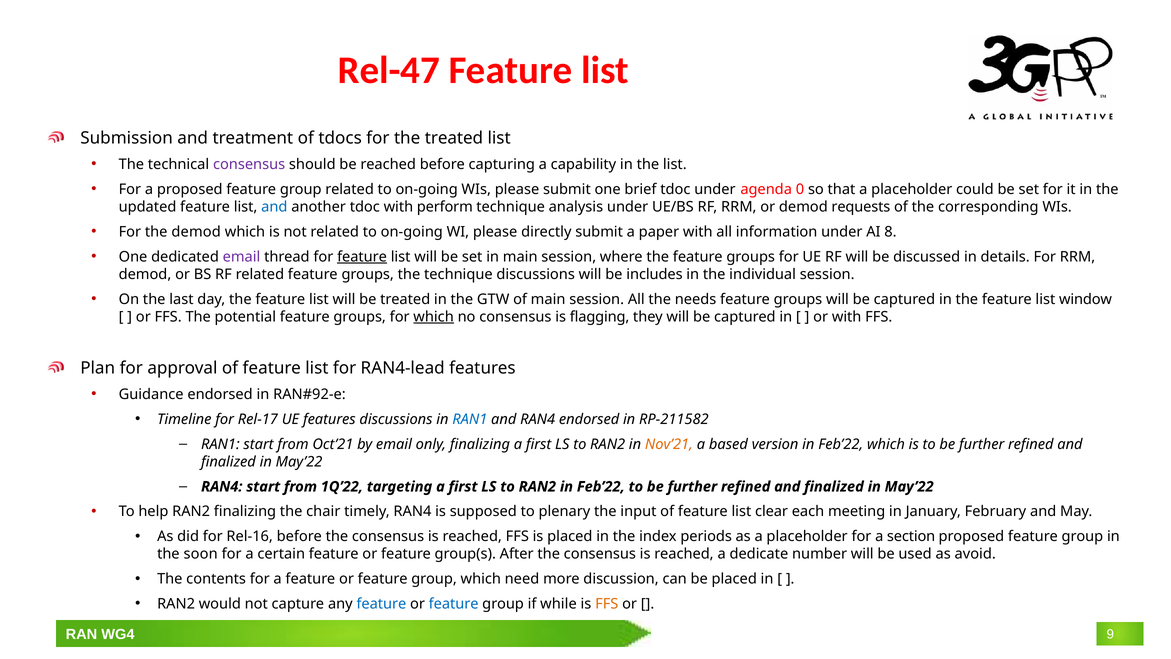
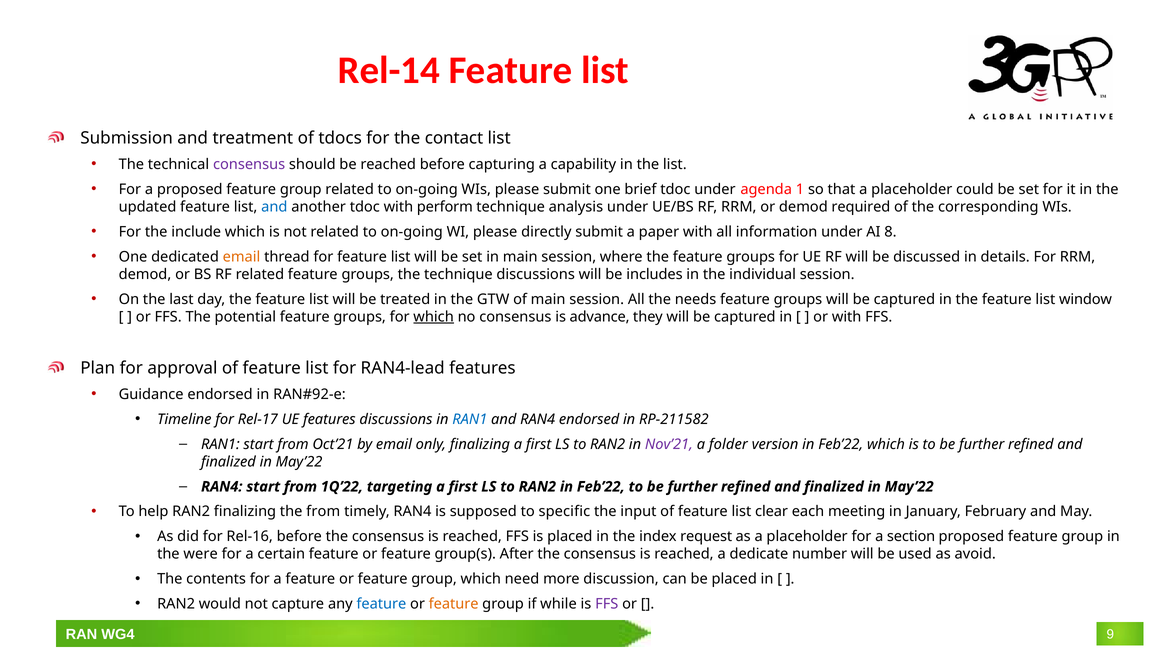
Rel-47: Rel-47 -> Rel-14
the treated: treated -> contact
0: 0 -> 1
requests: requests -> required
the demod: demod -> include
email at (242, 257) colour: purple -> orange
feature at (362, 257) underline: present -> none
flagging: flagging -> advance
Nov’21 colour: orange -> purple
based: based -> folder
the chair: chair -> from
plenary: plenary -> specific
periods: periods -> request
soon: soon -> were
feature at (454, 604) colour: blue -> orange
FFS at (607, 604) colour: orange -> purple
